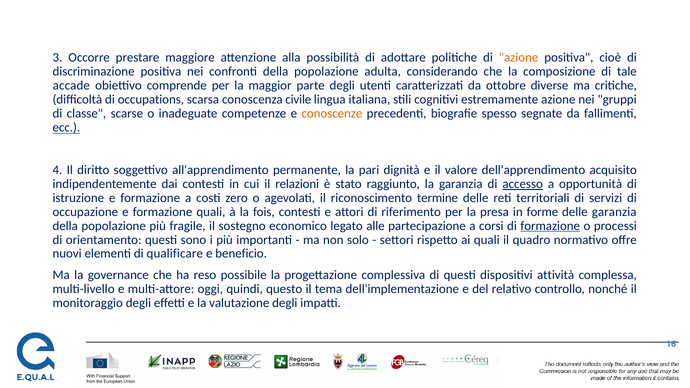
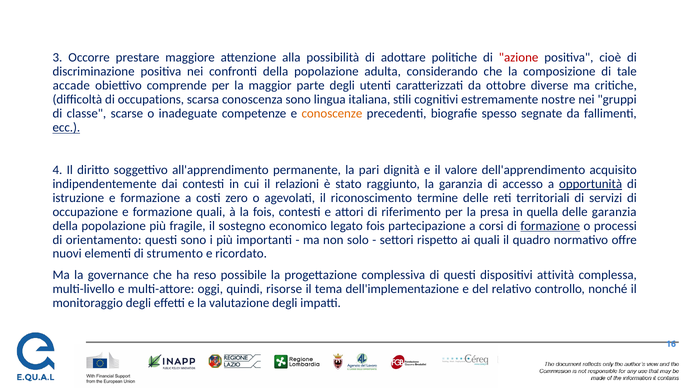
azione at (519, 58) colour: orange -> red
conoscenza civile: civile -> sono
estremamente azione: azione -> nostre
accesso underline: present -> none
opportunità underline: none -> present
forme: forme -> quella
legato alle: alle -> fois
qualificare: qualificare -> strumento
beneficio: beneficio -> ricordato
questo: questo -> risorse
